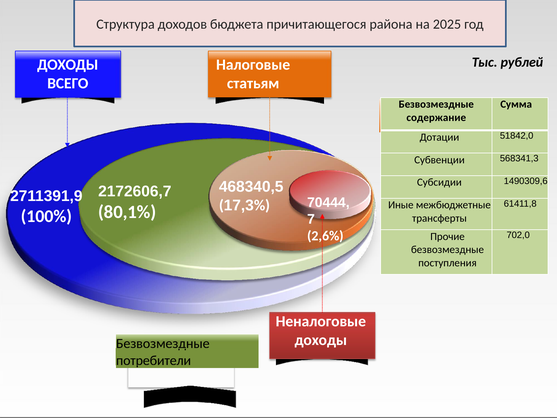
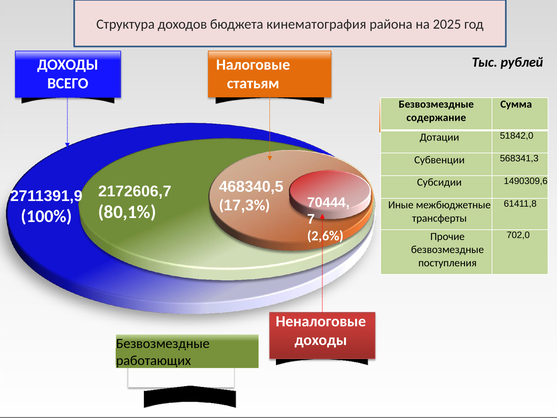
причитающегося: причитающегося -> кинематография
потребители: потребители -> работающих
